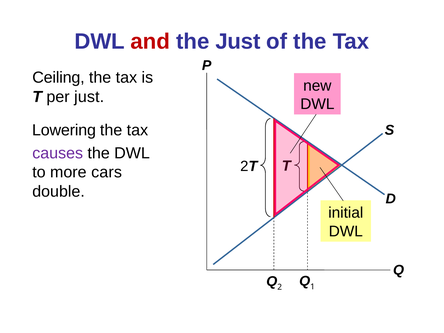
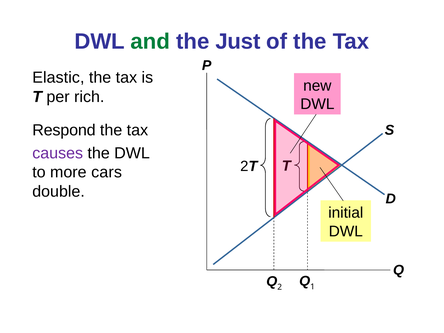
and colour: red -> green
Ceiling: Ceiling -> Elastic
per just: just -> rich
Lowering: Lowering -> Respond
